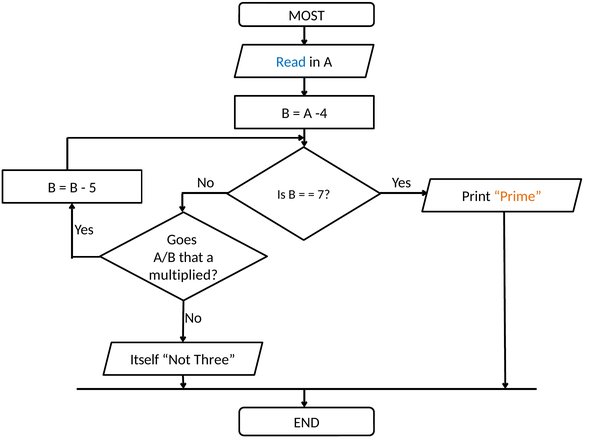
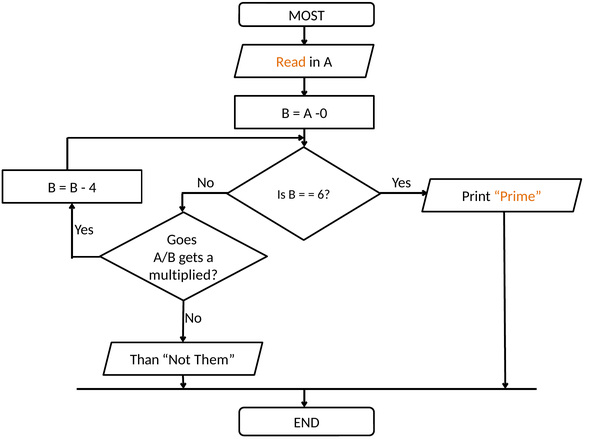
Read colour: blue -> orange
-4: -4 -> -0
5: 5 -> 4
7: 7 -> 6
that: that -> gets
Itself: Itself -> Than
Three: Three -> Them
